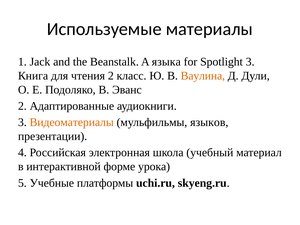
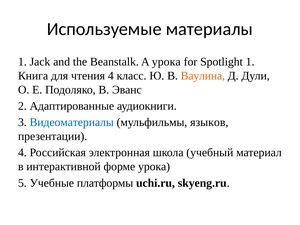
A языка: языка -> урока
Spotlight 3: 3 -> 1
чтения 2: 2 -> 4
Видеоматериалы colour: orange -> blue
